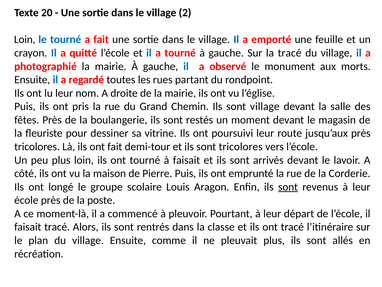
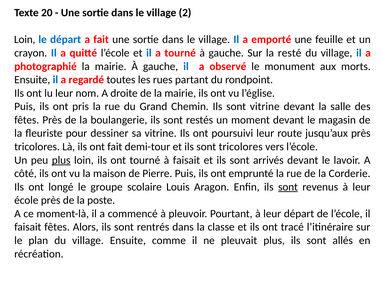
le tourné: tourné -> départ
la tracé: tracé -> resté
sont village: village -> vitrine
plus at (61, 160) underline: none -> present
faisait tracé: tracé -> fêtes
